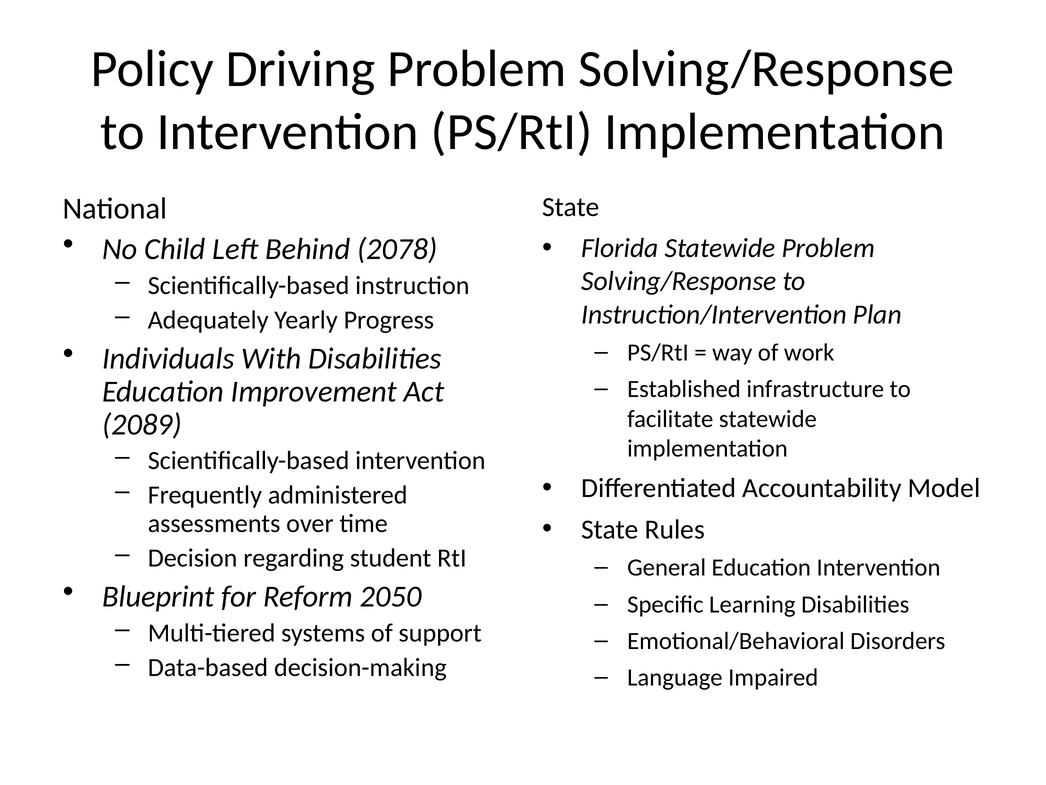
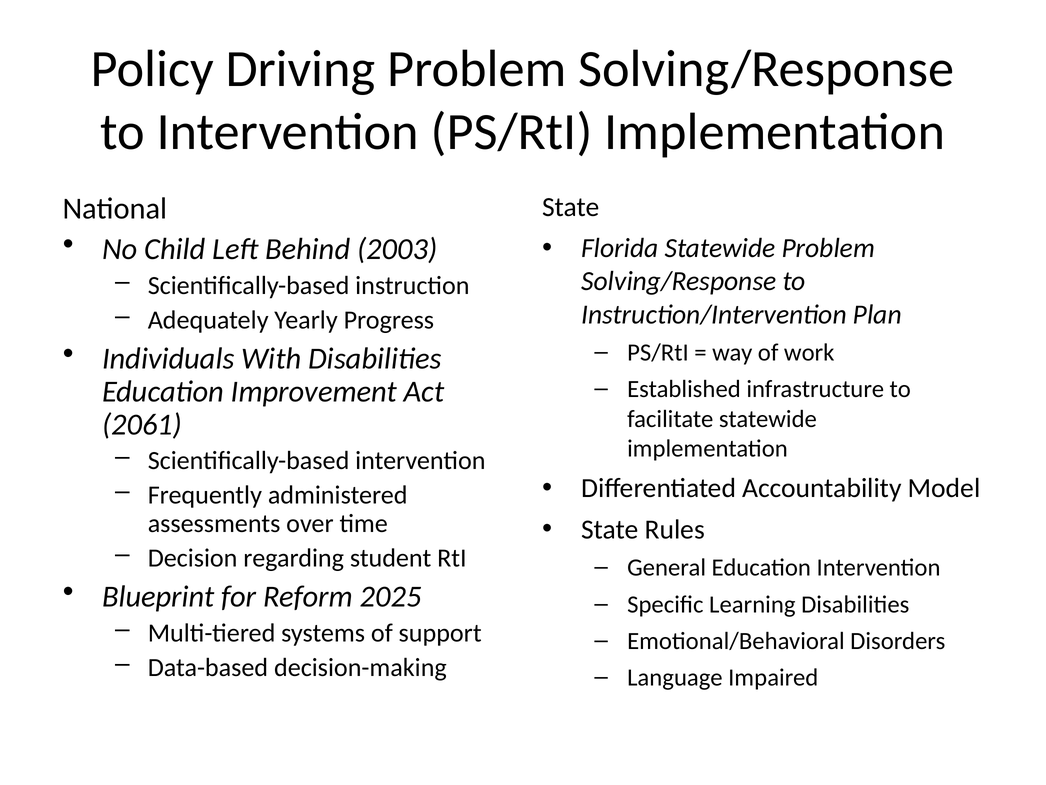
2078: 2078 -> 2003
2089: 2089 -> 2061
2050: 2050 -> 2025
